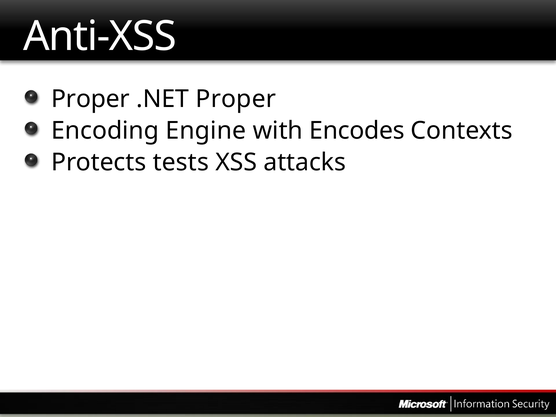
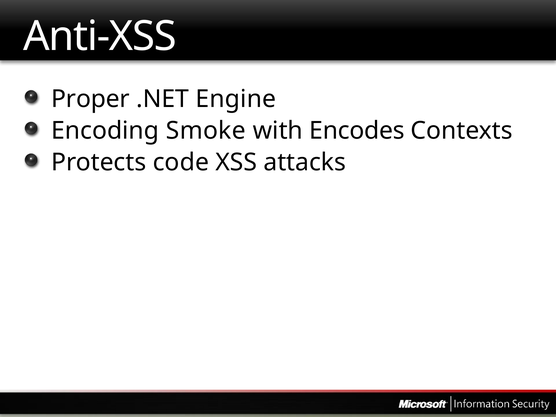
.NET Proper: Proper -> Engine
Engine: Engine -> Smoke
tests: tests -> code
